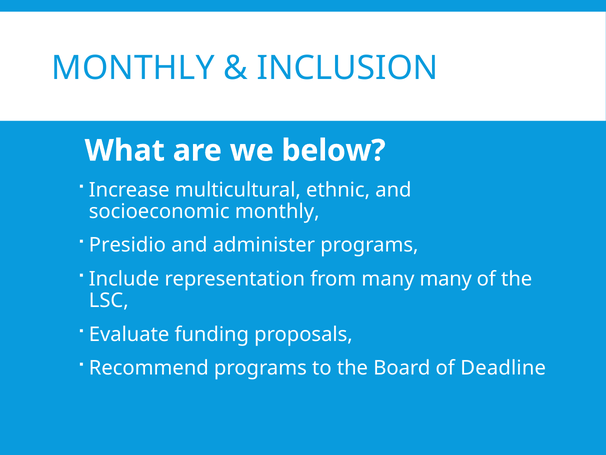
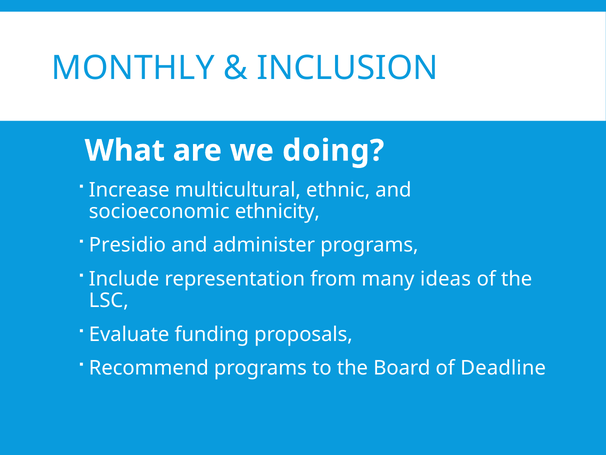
below: below -> doing
socioeconomic monthly: monthly -> ethnicity
many many: many -> ideas
